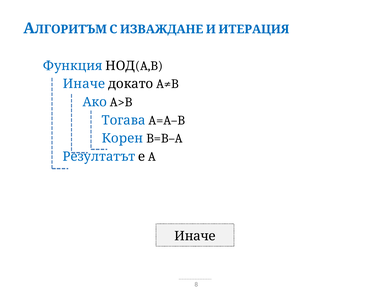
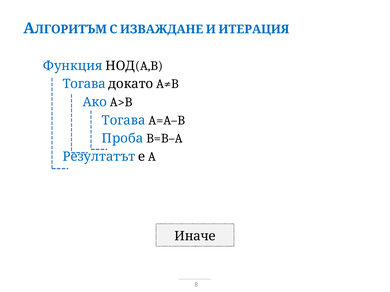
Иначе at (84, 84): Иначе -> Тогава
Корен: Корен -> Проба
